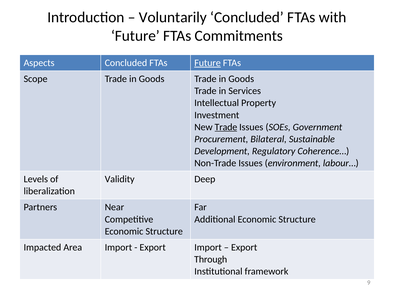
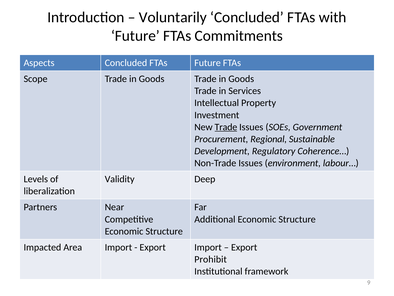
Future at (208, 63) underline: present -> none
Bilateral: Bilateral -> Regional
Through: Through -> Prohibit
